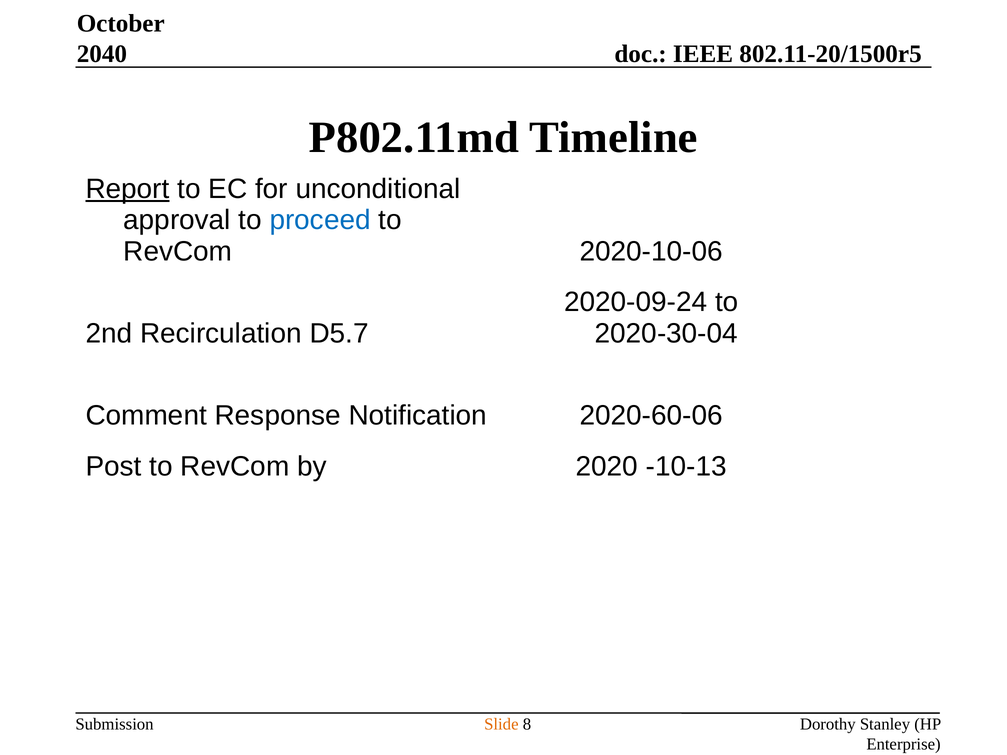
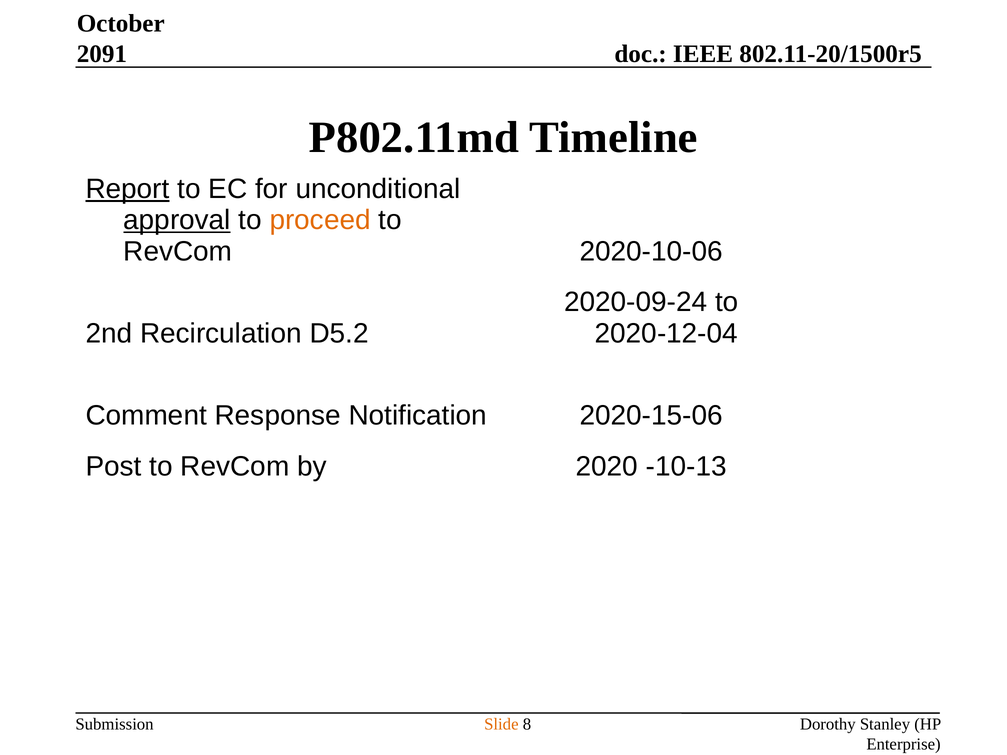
2040: 2040 -> 2091
approval underline: none -> present
proceed colour: blue -> orange
D5.7: D5.7 -> D5.2
2020-30-04: 2020-30-04 -> 2020-12-04
2020-60-06: 2020-60-06 -> 2020-15-06
